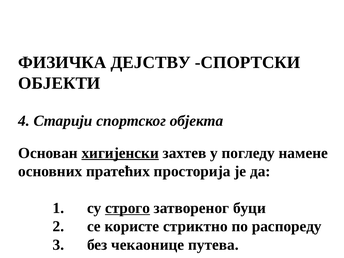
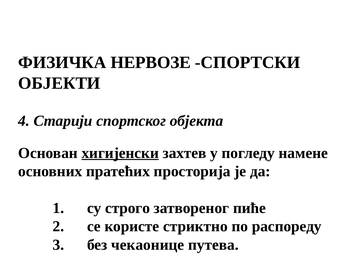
ДЕЈСТВУ: ДЕЈСТВУ -> НЕРВОЗЕ
строго underline: present -> none
буци: буци -> пиће
